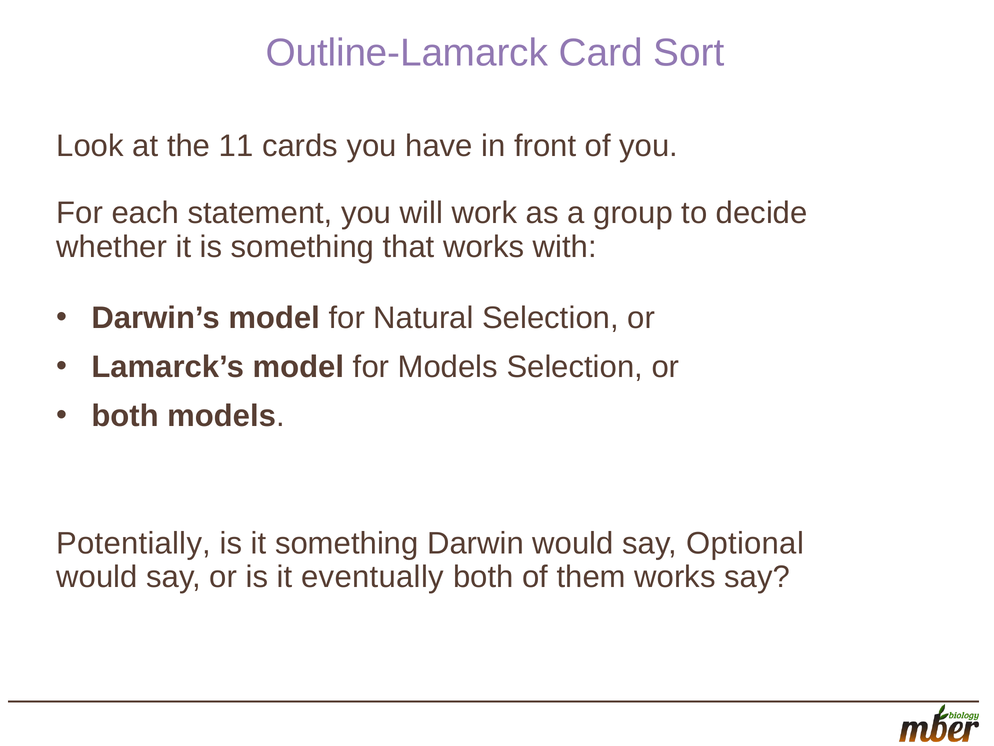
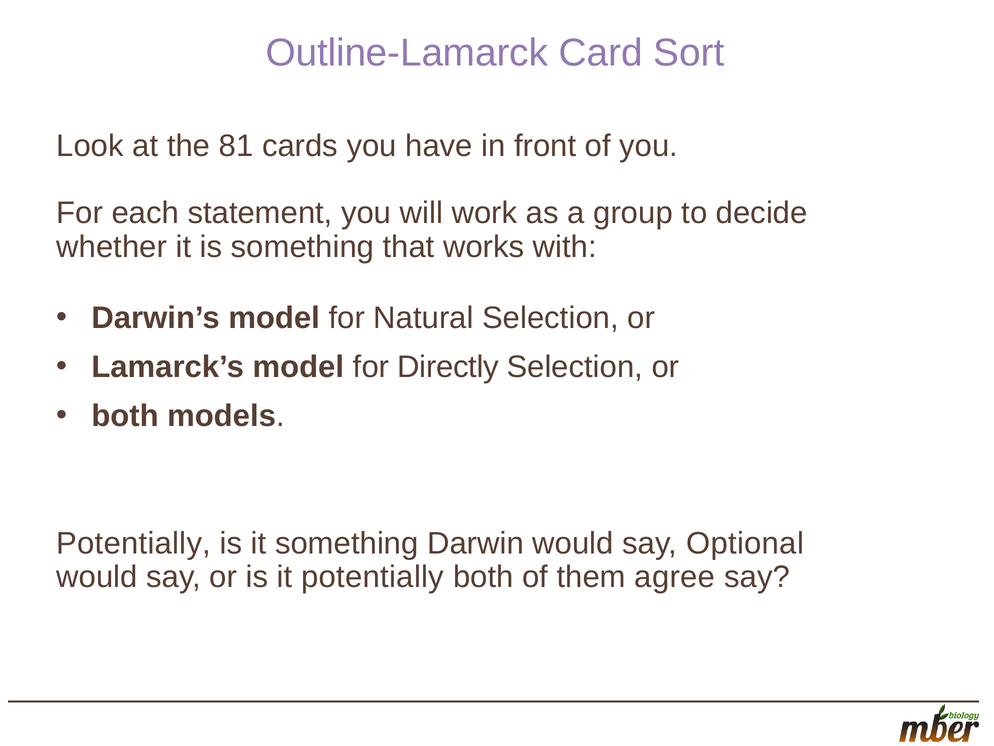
11: 11 -> 81
for Models: Models -> Directly
it eventually: eventually -> potentially
them works: works -> agree
